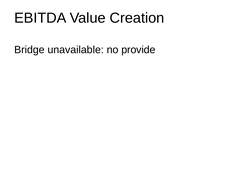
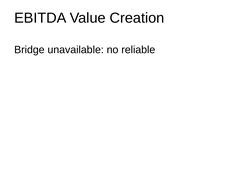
provide: provide -> reliable
